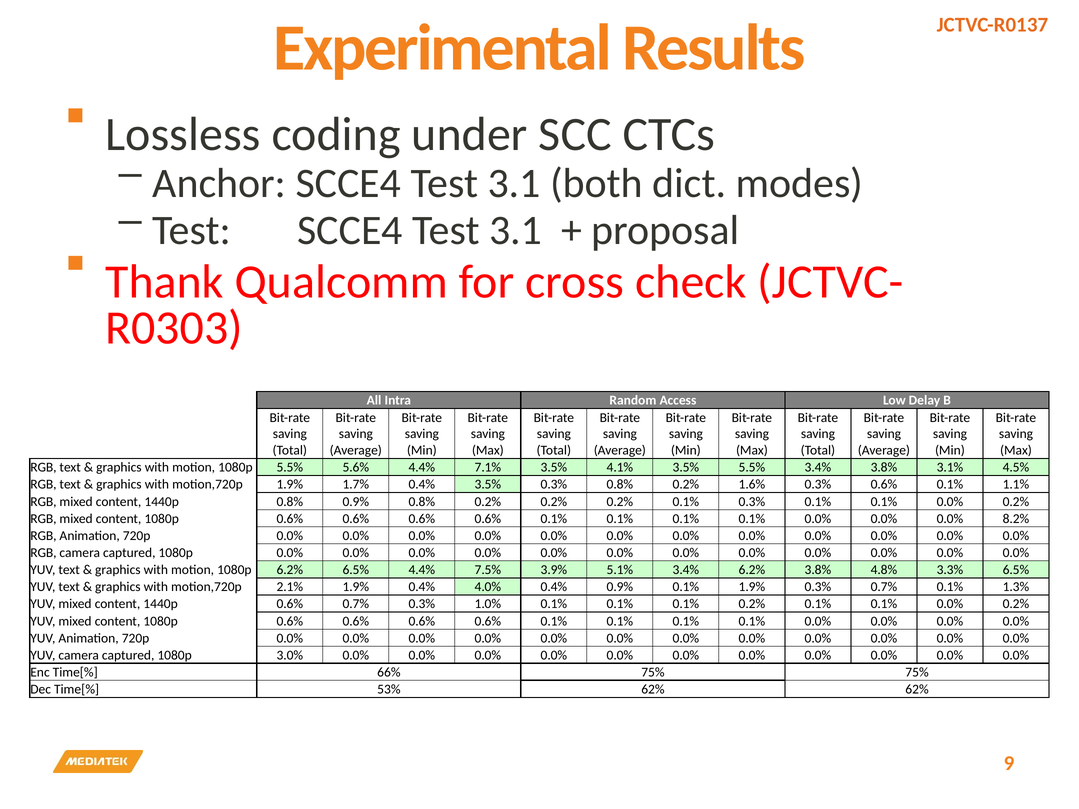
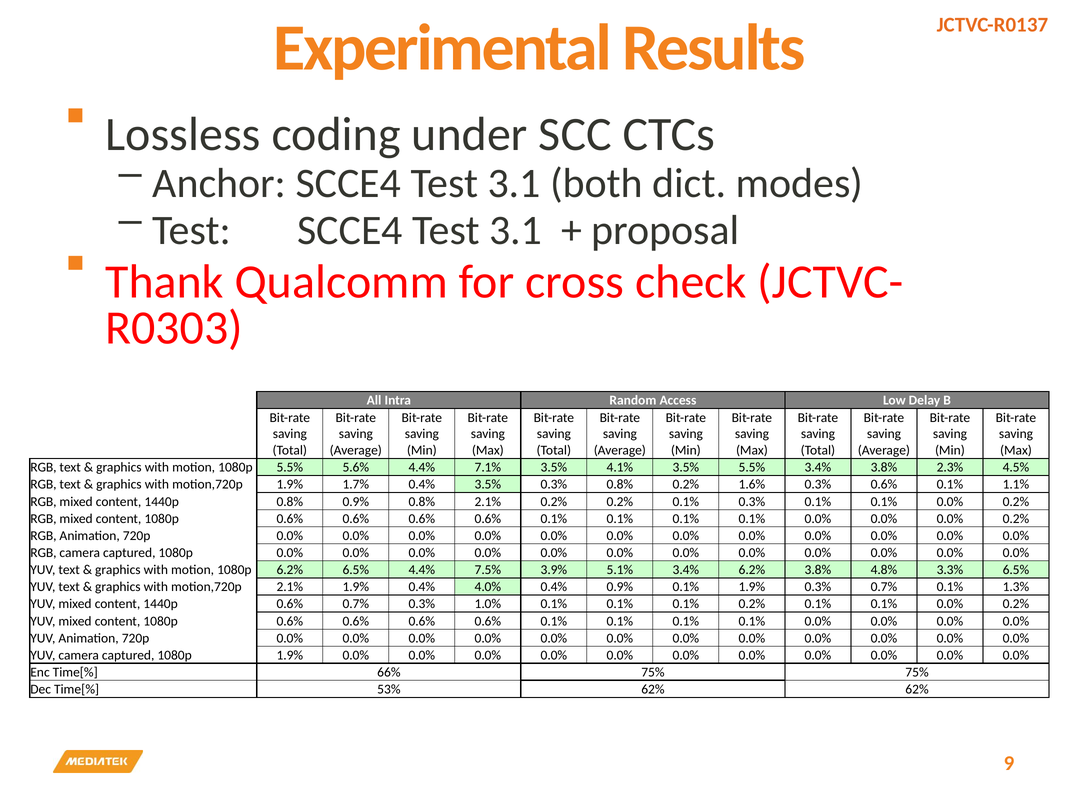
3.1%: 3.1% -> 2.3%
0.9% 0.8% 0.2%: 0.2% -> 2.1%
0.0% 0.0% 8.2%: 8.2% -> 0.2%
1080p 3.0%: 3.0% -> 1.9%
